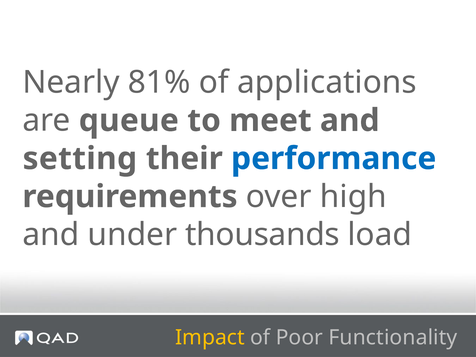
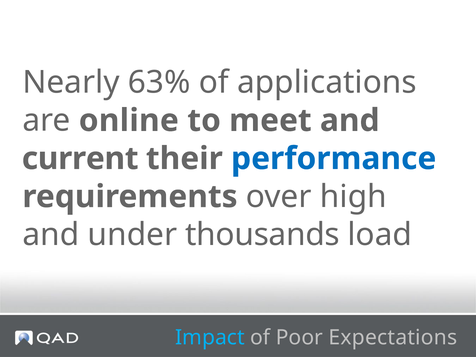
81%: 81% -> 63%
queue: queue -> online
setting: setting -> current
Impact colour: yellow -> light blue
Functionality: Functionality -> Expectations
